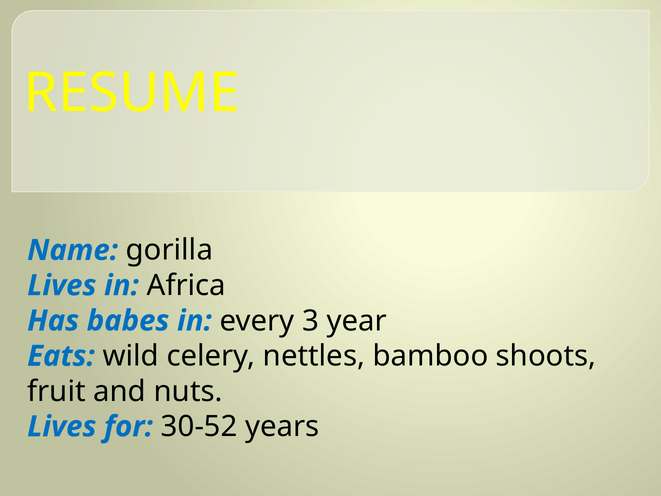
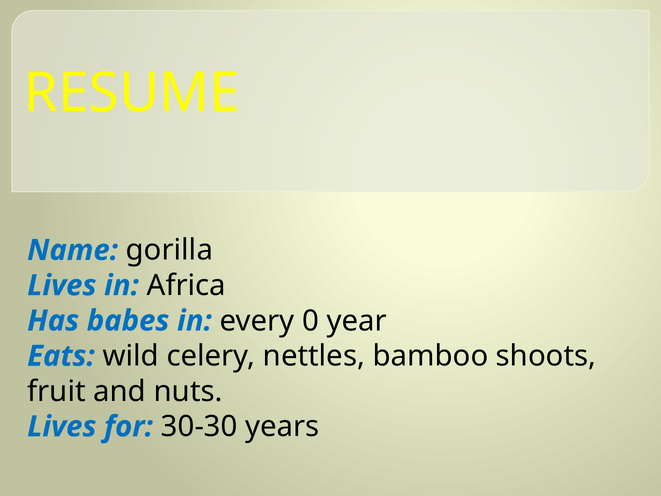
3: 3 -> 0
30-52: 30-52 -> 30-30
